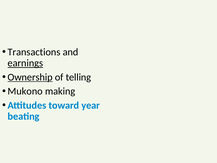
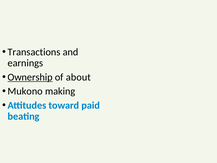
earnings underline: present -> none
telling: telling -> about
year: year -> paid
